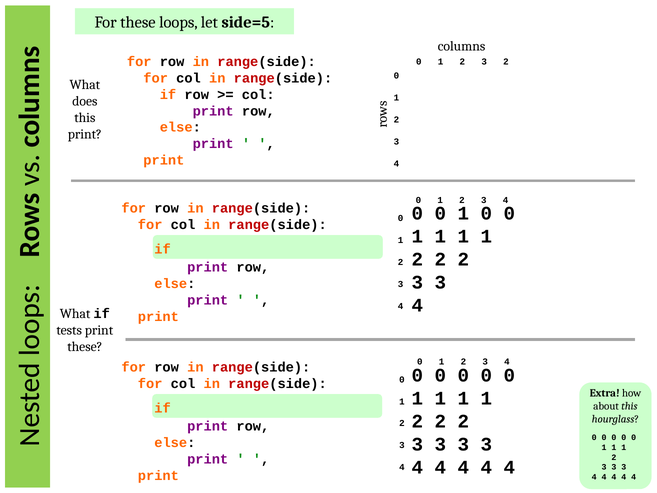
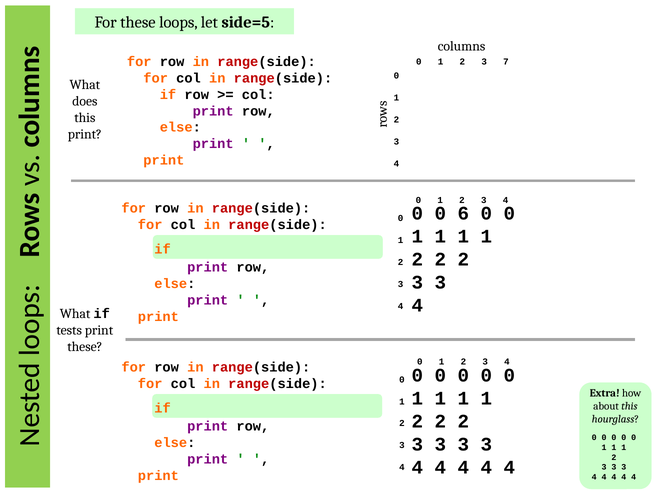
3 2: 2 -> 7
1 at (463, 213): 1 -> 6
